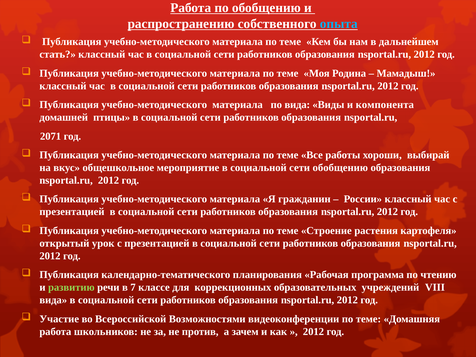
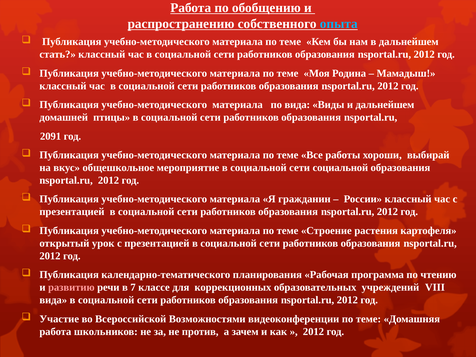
и компонента: компонента -> дальнейшем
2071: 2071 -> 2091
сети обобщению: обобщению -> социальной
развитию colour: light green -> pink
